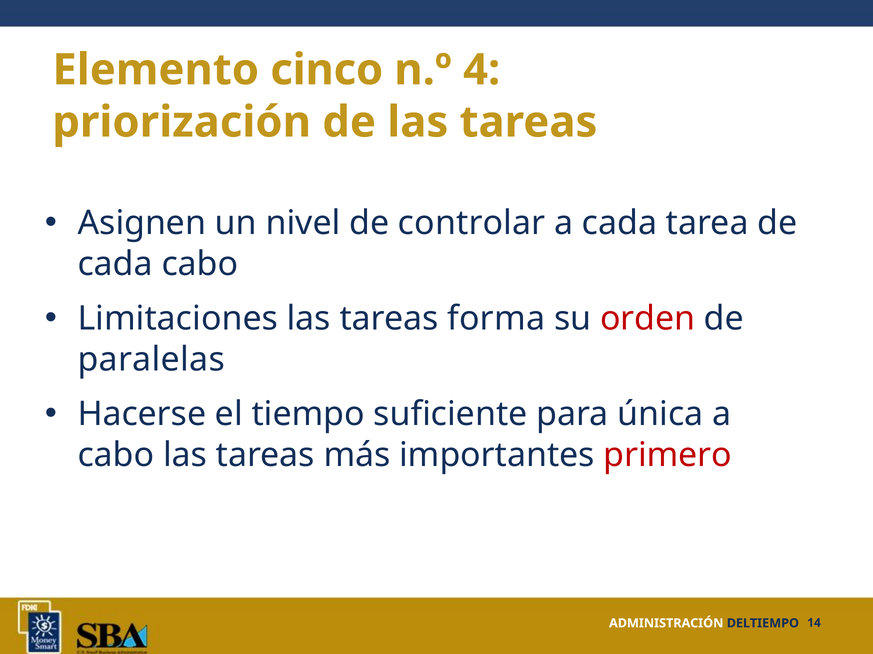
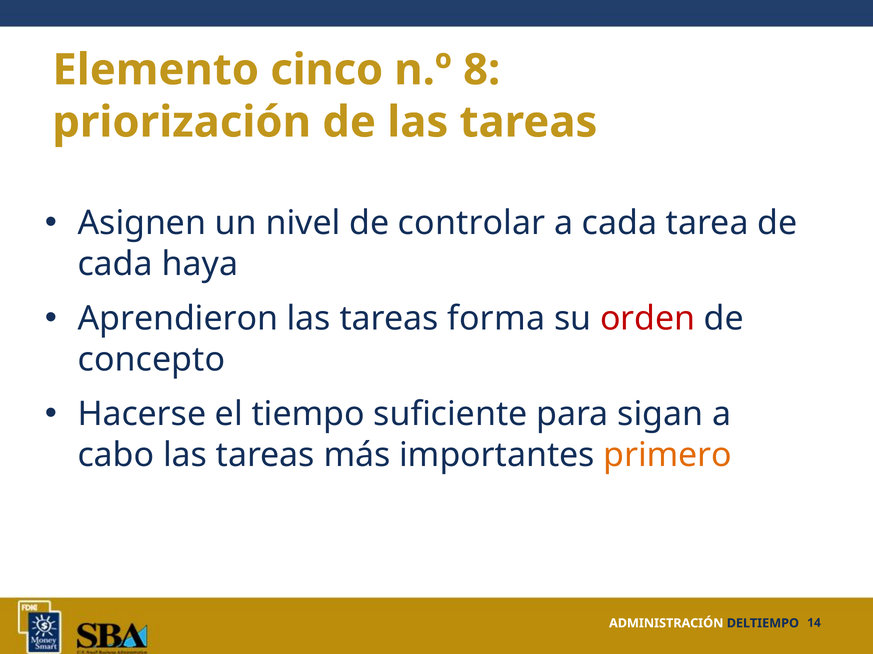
4: 4 -> 8
cada cabo: cabo -> haya
Limitaciones: Limitaciones -> Aprendieron
paralelas: paralelas -> concepto
única: única -> sigan
primero colour: red -> orange
